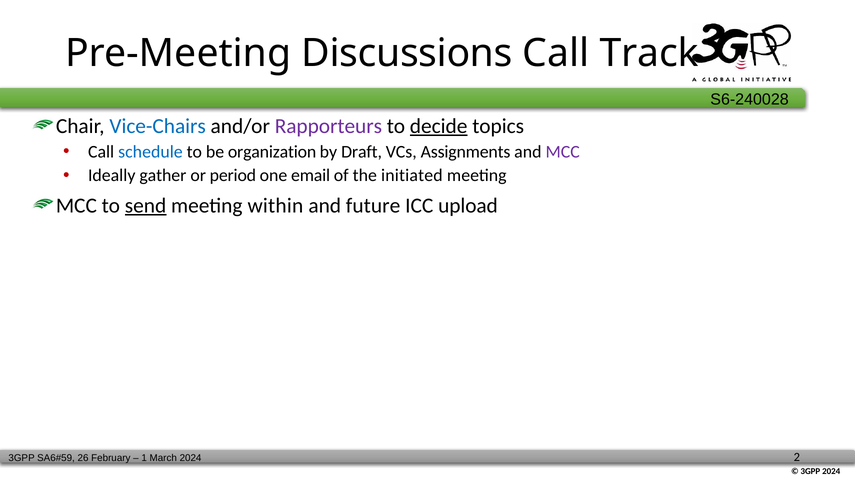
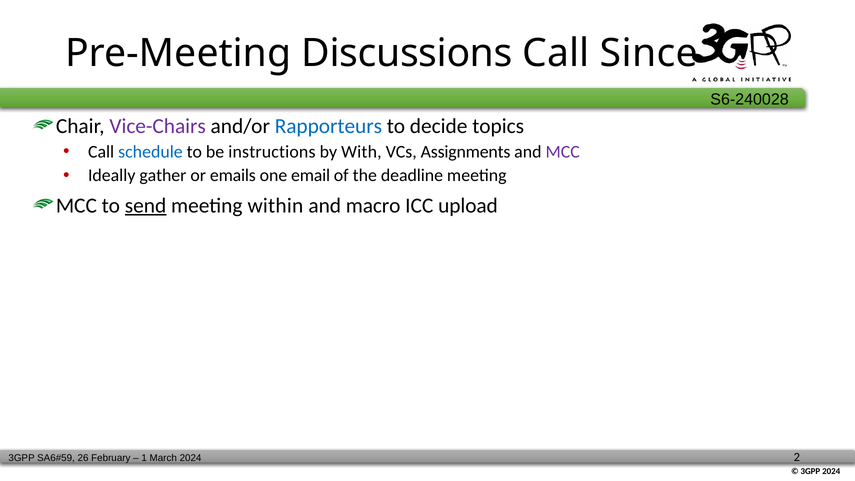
Track: Track -> Since
Vice-Chairs colour: blue -> purple
Rapporteurs colour: purple -> blue
decide underline: present -> none
organization: organization -> instructions
Draft: Draft -> With
period: period -> emails
initiated: initiated -> deadline
future: future -> macro
